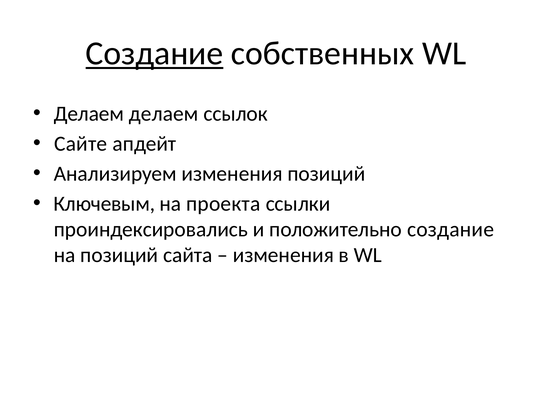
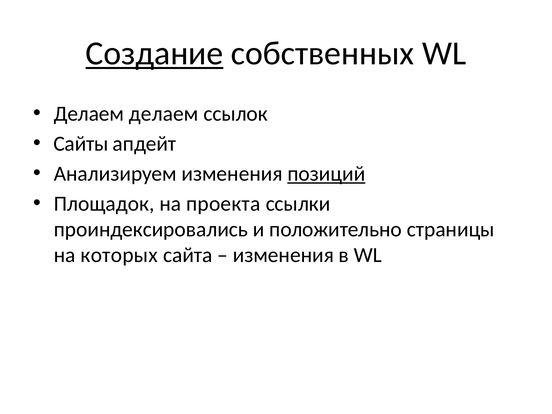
Сайте: Сайте -> Сайты
позиций at (326, 174) underline: none -> present
Ключевым: Ключевым -> Площадок
положительно создание: создание -> страницы
на позиций: позиций -> которых
